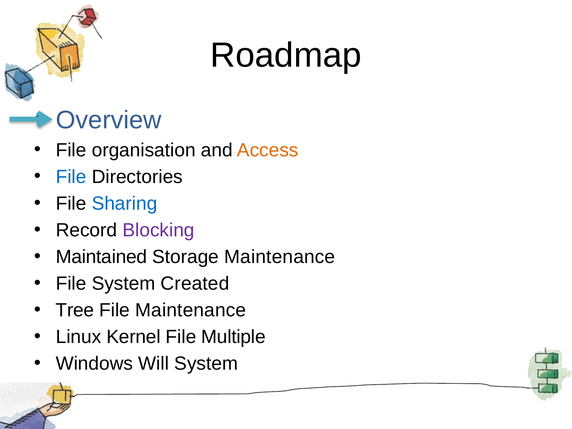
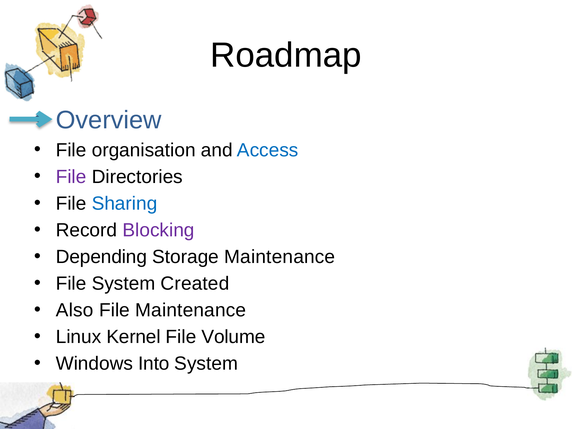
Access colour: orange -> blue
File at (71, 177) colour: blue -> purple
Maintained: Maintained -> Depending
Tree: Tree -> Also
Multiple: Multiple -> Volume
Will: Will -> Into
